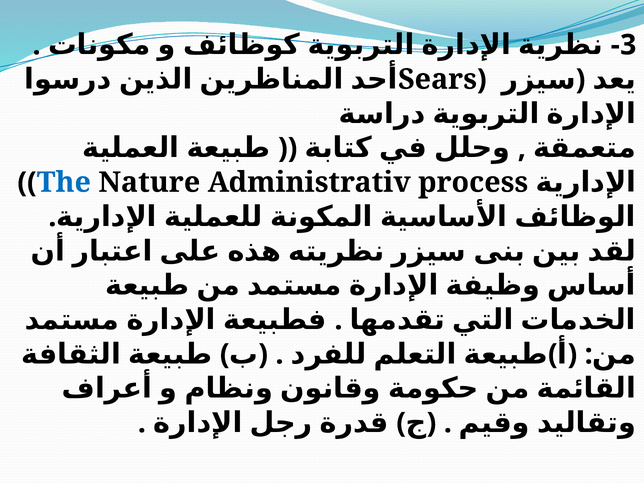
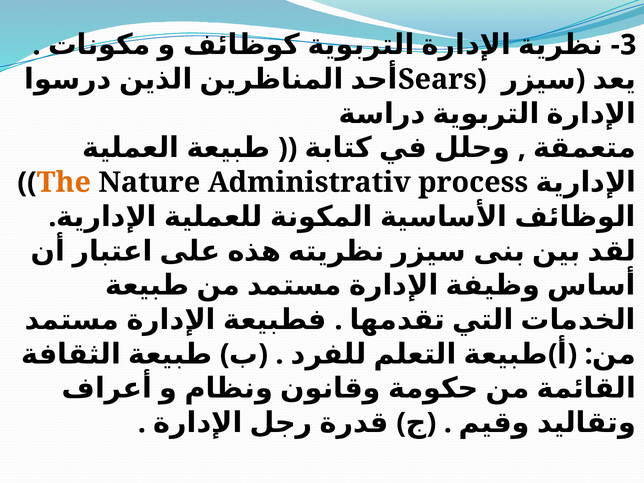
The colour: blue -> orange
